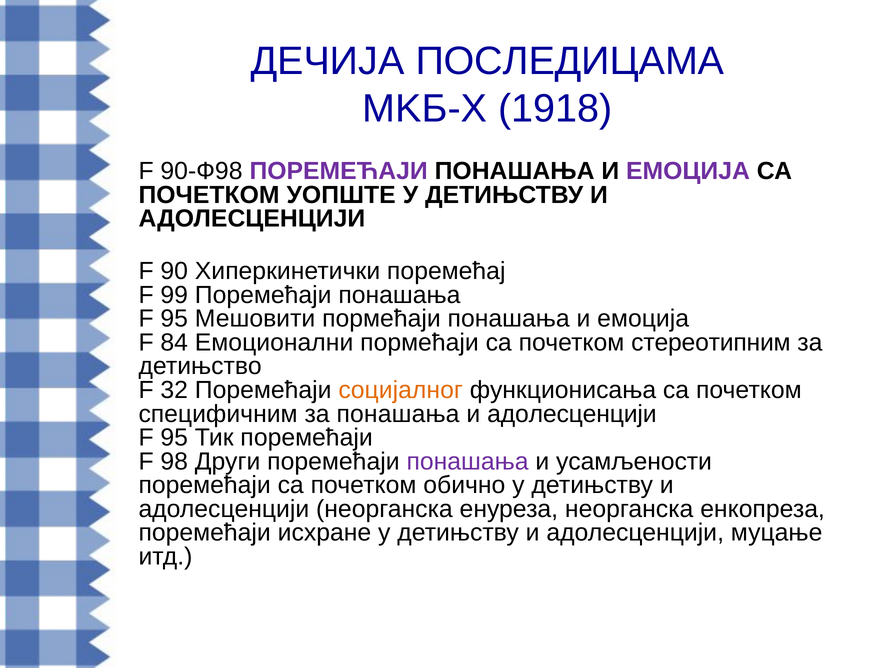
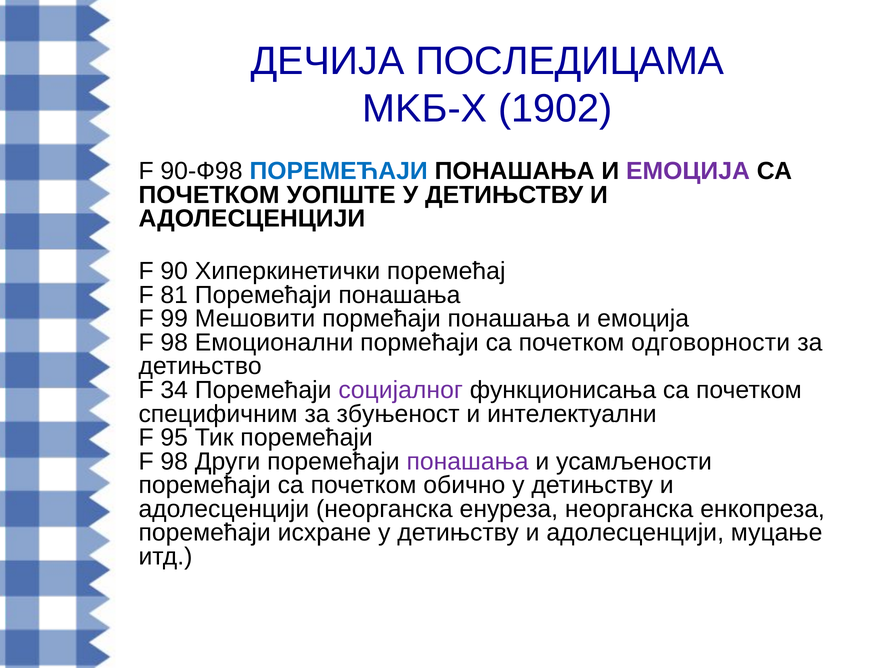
1918: 1918 -> 1902
ПОРЕМЕЋАЈИ at (339, 171) colour: purple -> blue
99: 99 -> 81
95 at (174, 319): 95 -> 99
84 at (174, 342): 84 -> 98
стереотипним: стереотипним -> одговорности
32: 32 -> 34
социјалног colour: orange -> purple
за понашања: понашања -> збуњеност
адолесценцији at (572, 414): адолесценцији -> интелектуални
